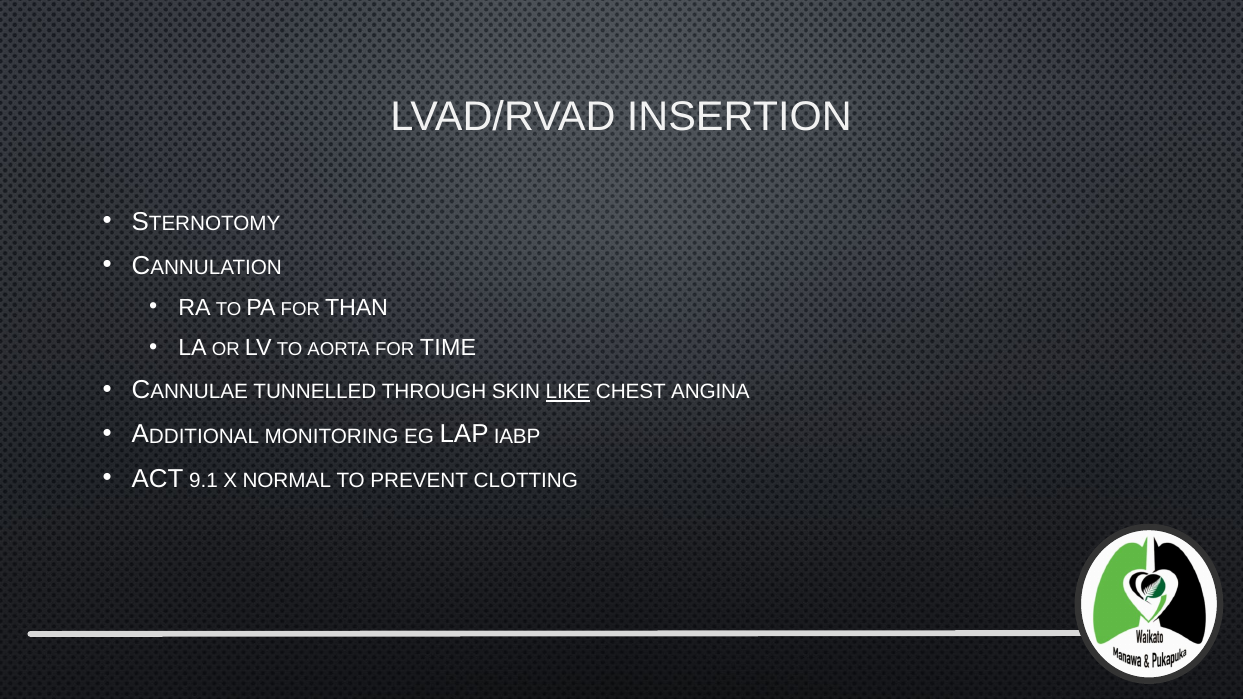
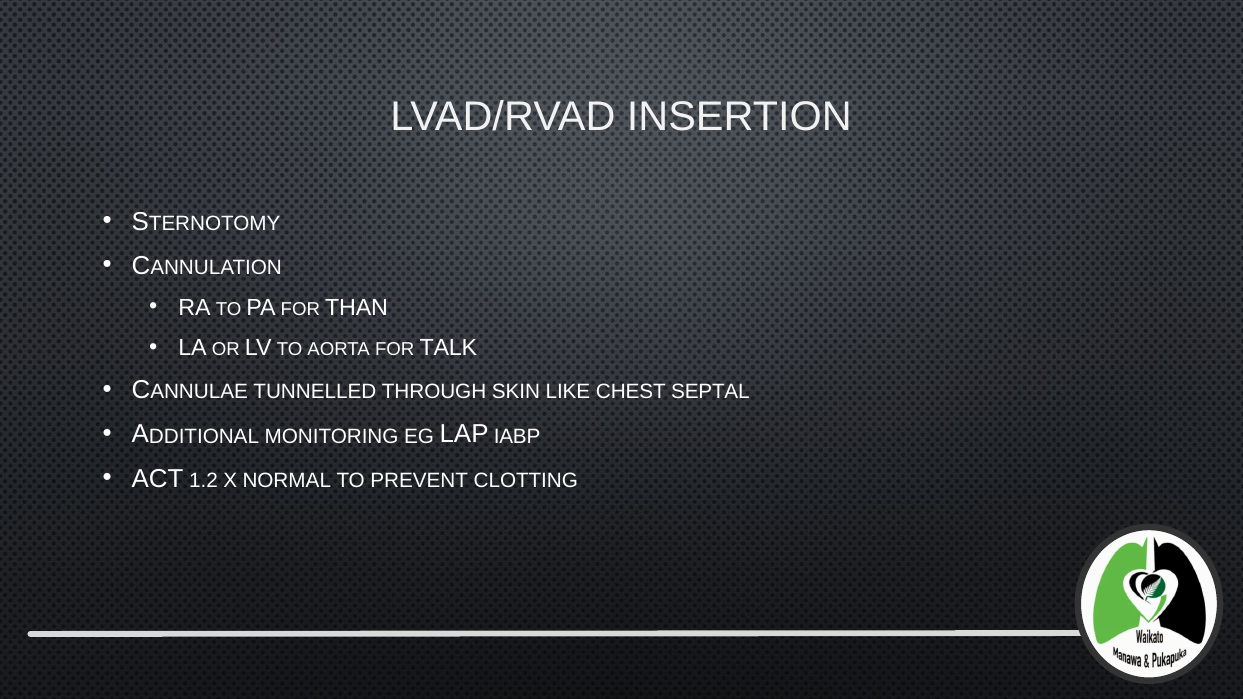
TIME: TIME -> TALK
LIKE underline: present -> none
ANGINA: ANGINA -> SEPTAL
9.1: 9.1 -> 1.2
